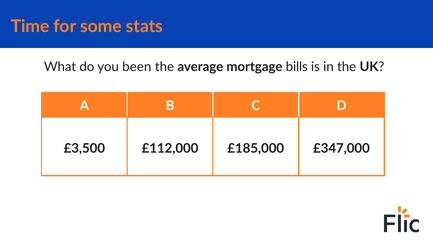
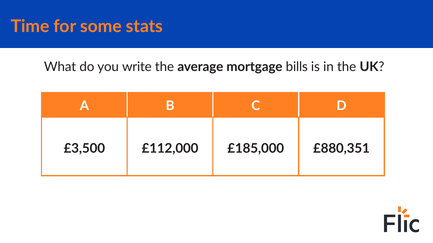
been: been -> write
£347,000: £347,000 -> £880,351
